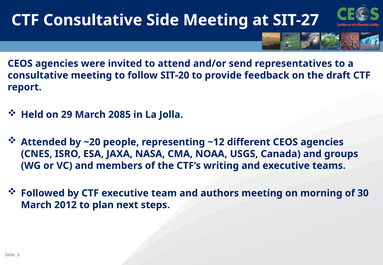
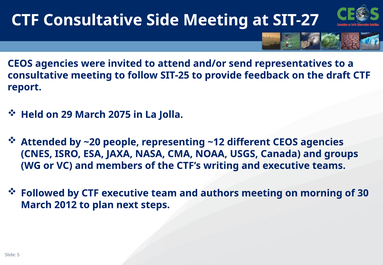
SIT-20: SIT-20 -> SIT-25
2085: 2085 -> 2075
